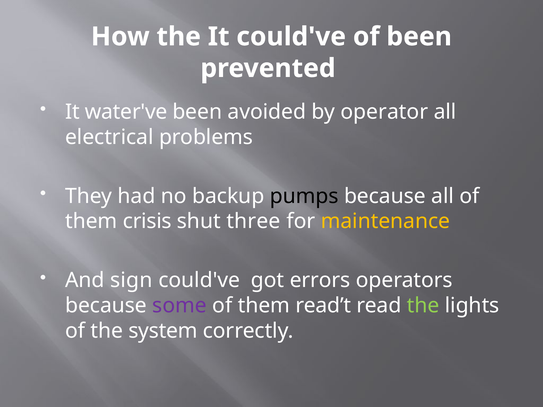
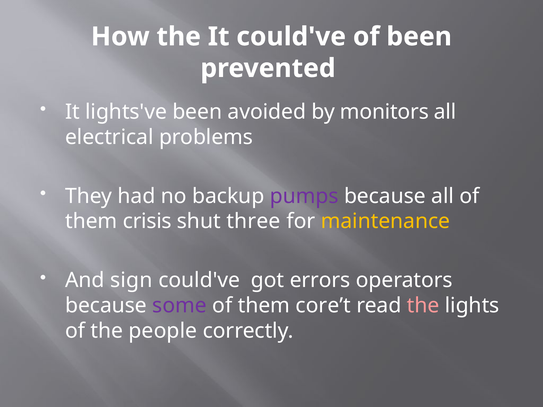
water've: water've -> lights've
operator: operator -> monitors
pumps colour: black -> purple
read’t: read’t -> core’t
the at (423, 306) colour: light green -> pink
system: system -> people
